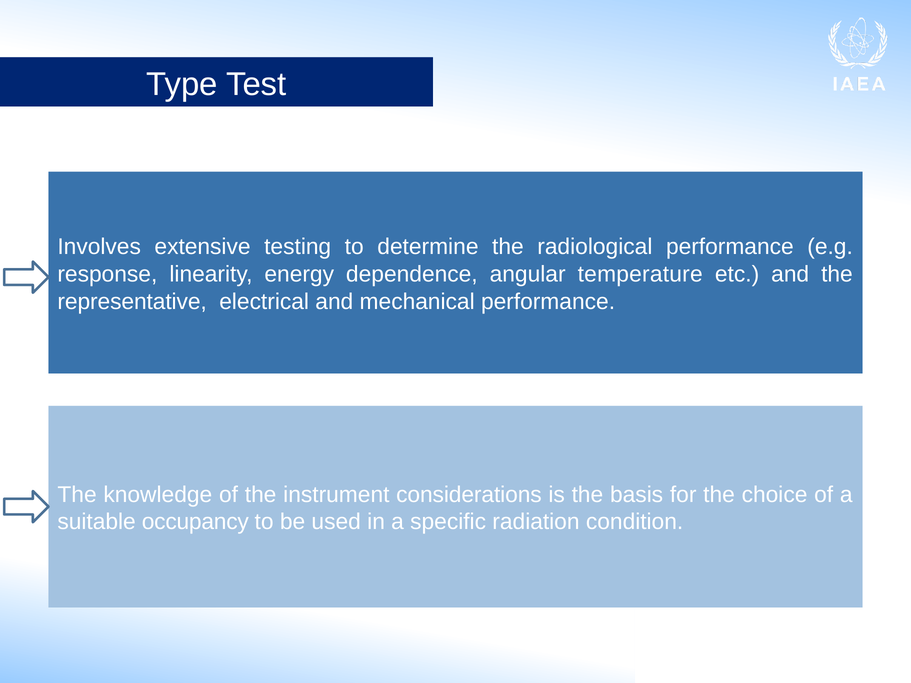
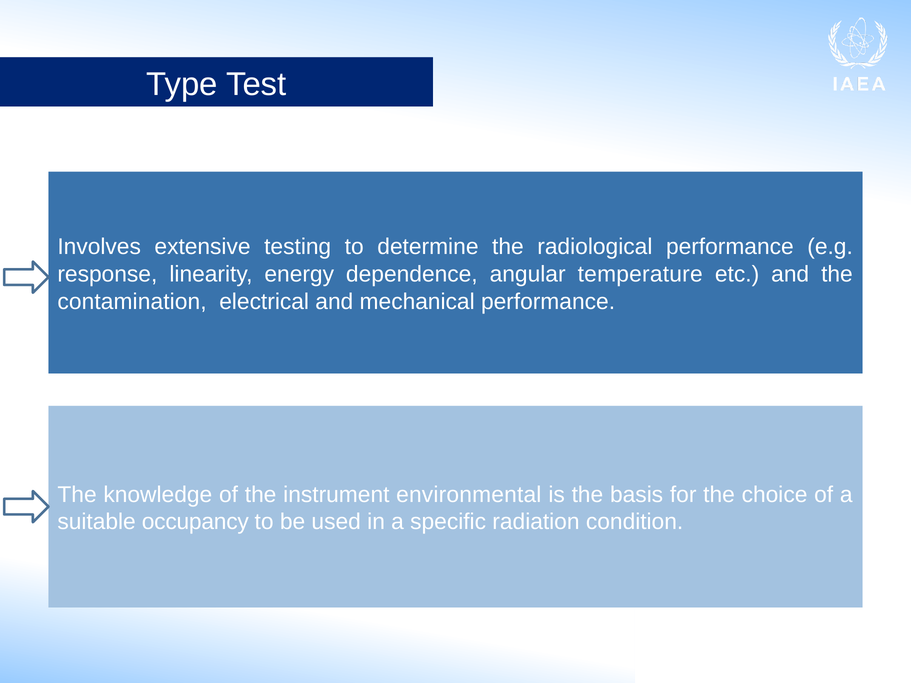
representative: representative -> contamination
considerations: considerations -> environmental
